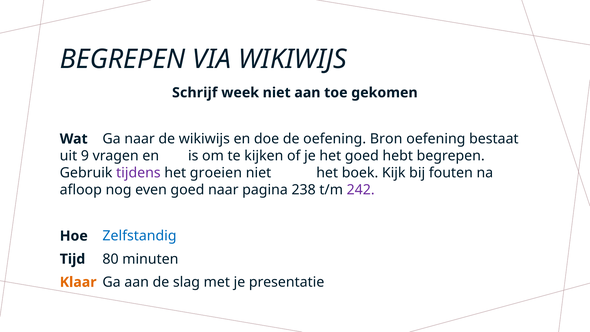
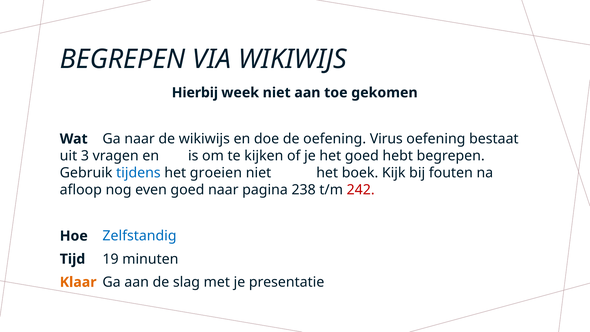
Schrijf: Schrijf -> Hierbij
Bron: Bron -> Virus
9: 9 -> 3
tijdens colour: purple -> blue
242 colour: purple -> red
80: 80 -> 19
